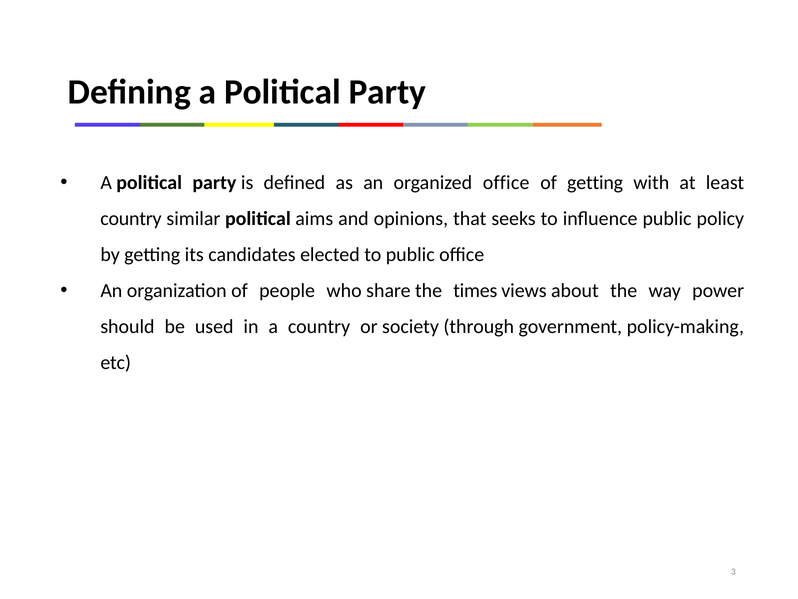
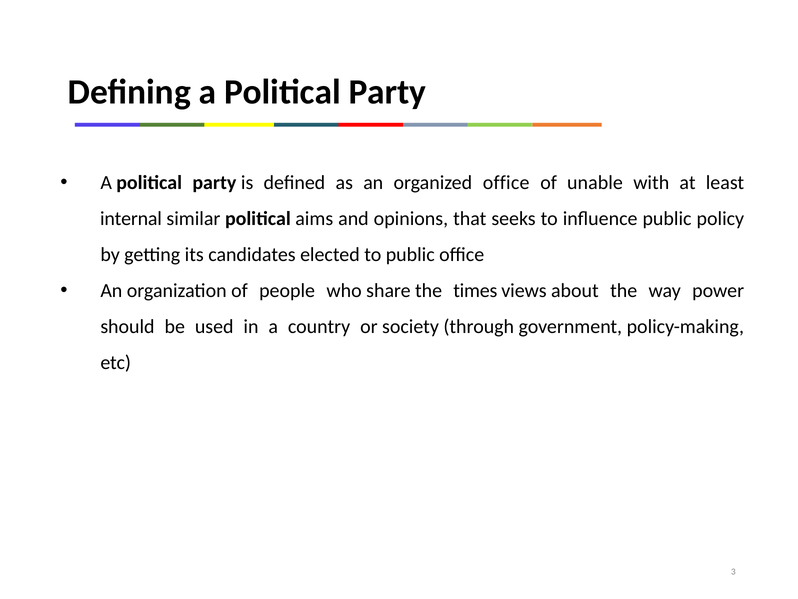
of getting: getting -> unable
country at (131, 219): country -> internal
